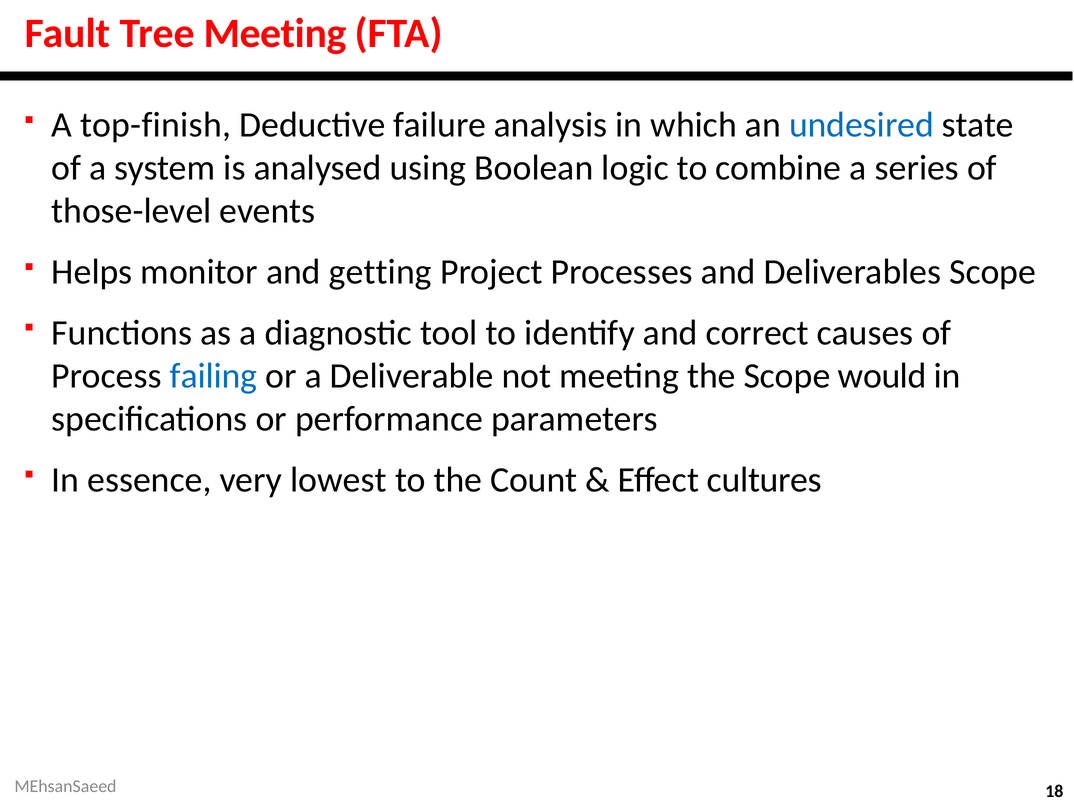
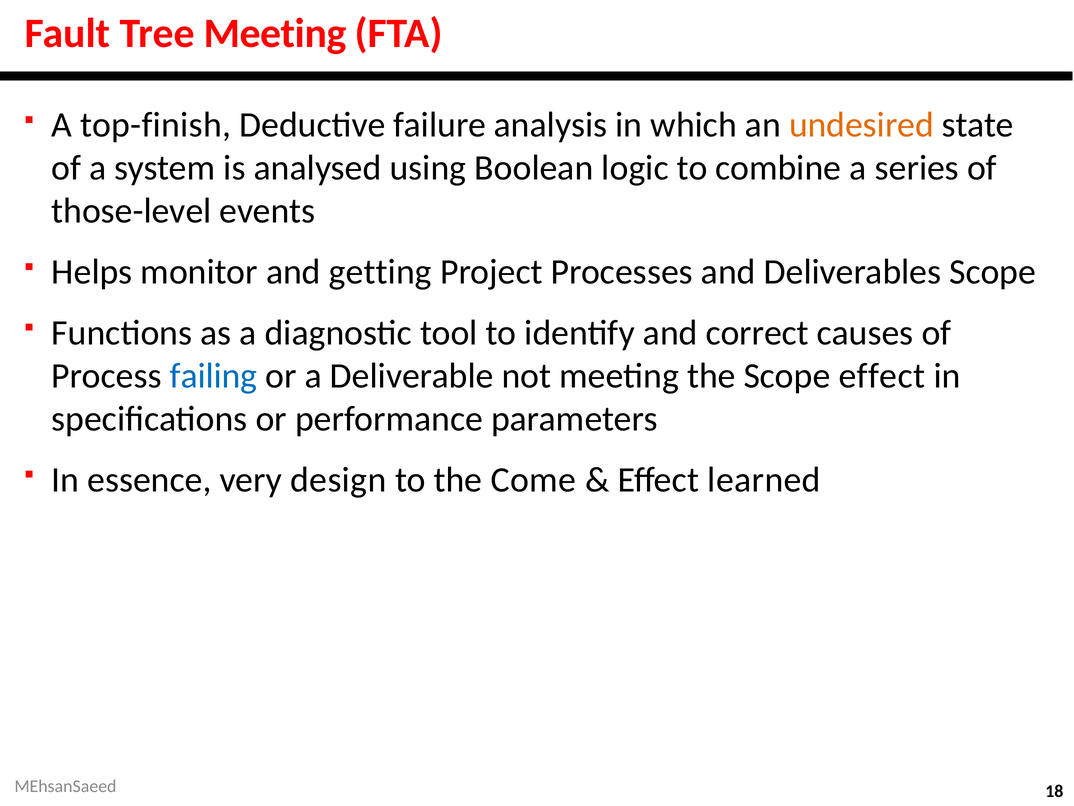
undesired colour: blue -> orange
Scope would: would -> effect
lowest: lowest -> design
Count: Count -> Come
cultures: cultures -> learned
